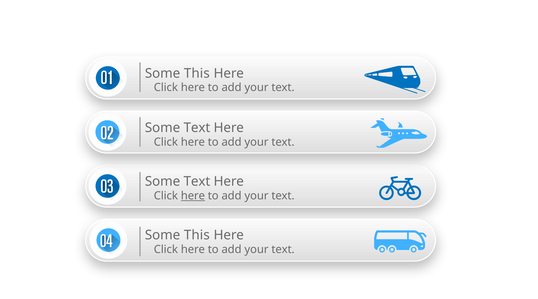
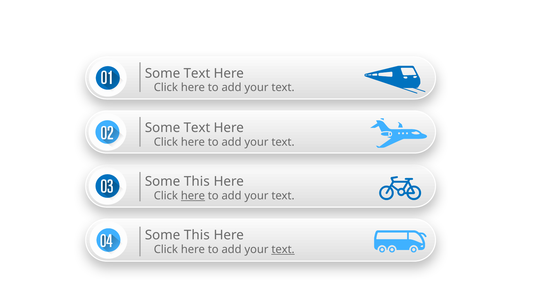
This at (197, 73): This -> Text
Text at (197, 181): Text -> This
text at (283, 249) underline: none -> present
